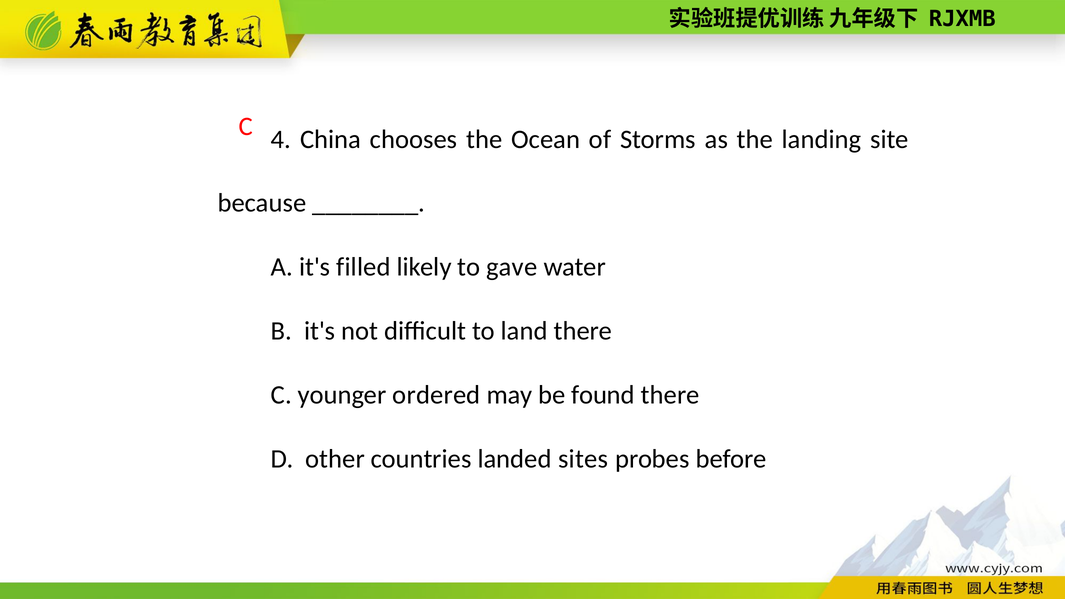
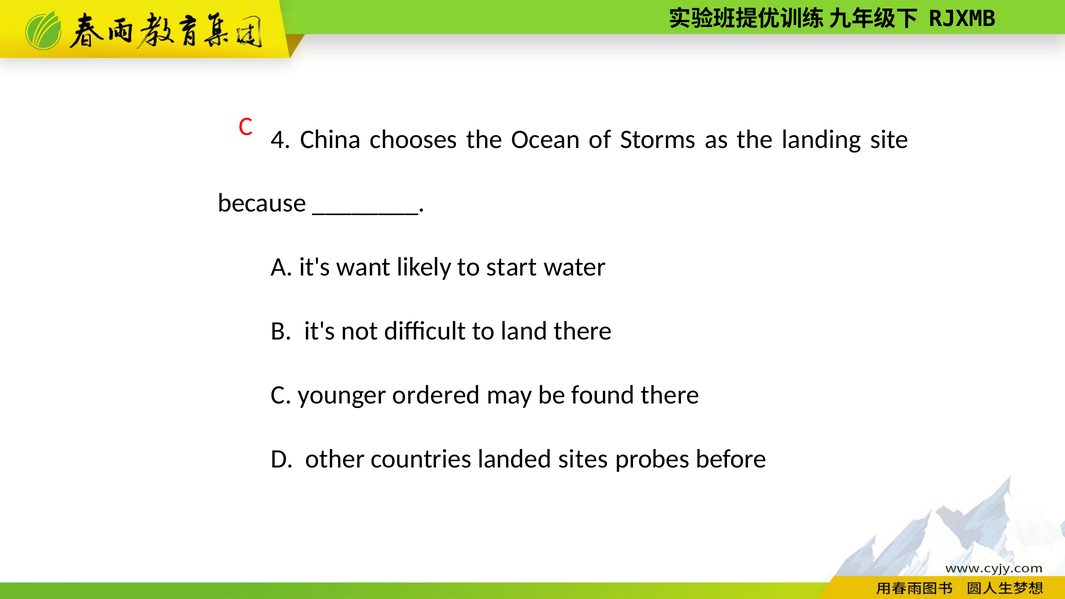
filled: filled -> want
gave: gave -> start
